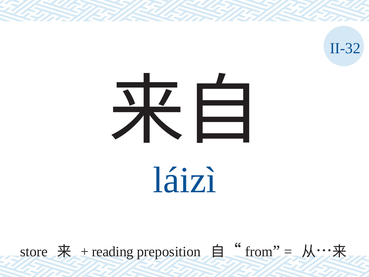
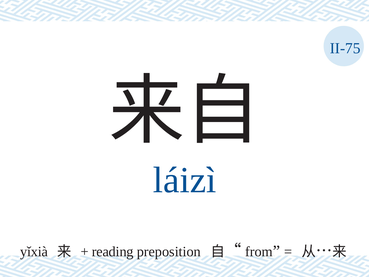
II-32: II-32 -> II-75
store: store -> yǐxià
